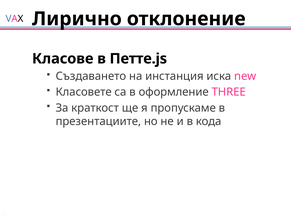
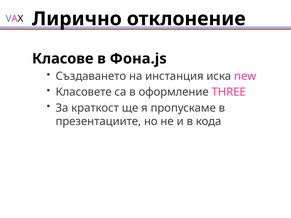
Петте.js: Петте.js -> Фона.js
